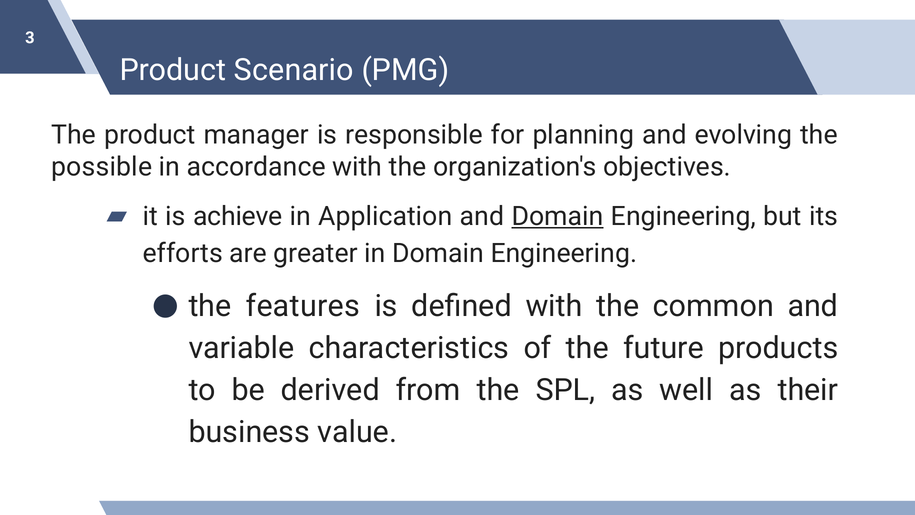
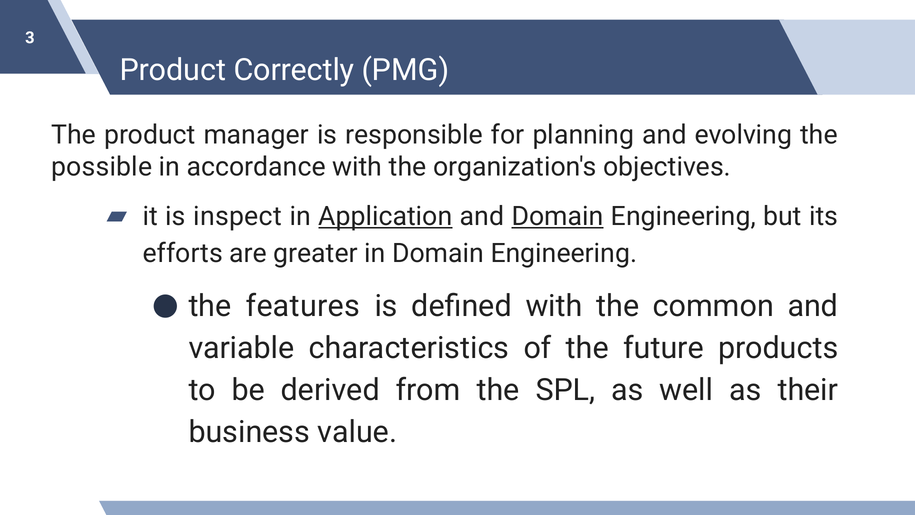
Scenario: Scenario -> Correctly
achieve: achieve -> inspect
Application underline: none -> present
